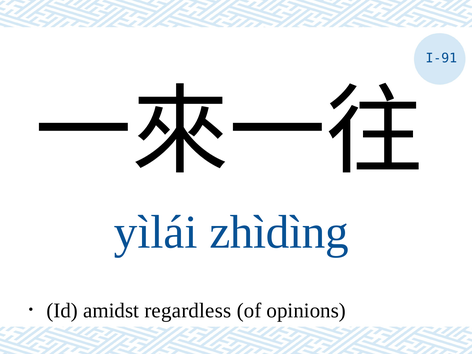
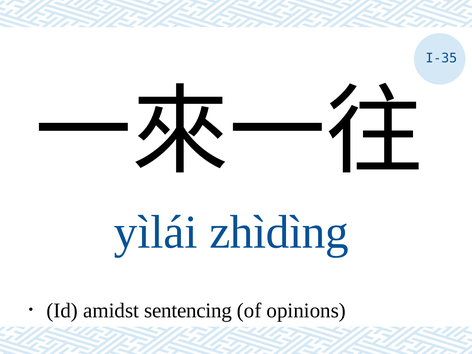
I-91: I-91 -> I-35
regardless: regardless -> sentencing
